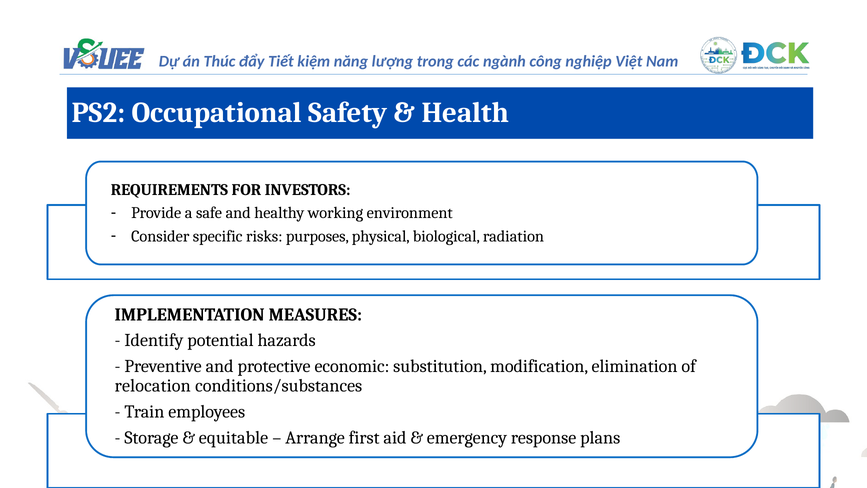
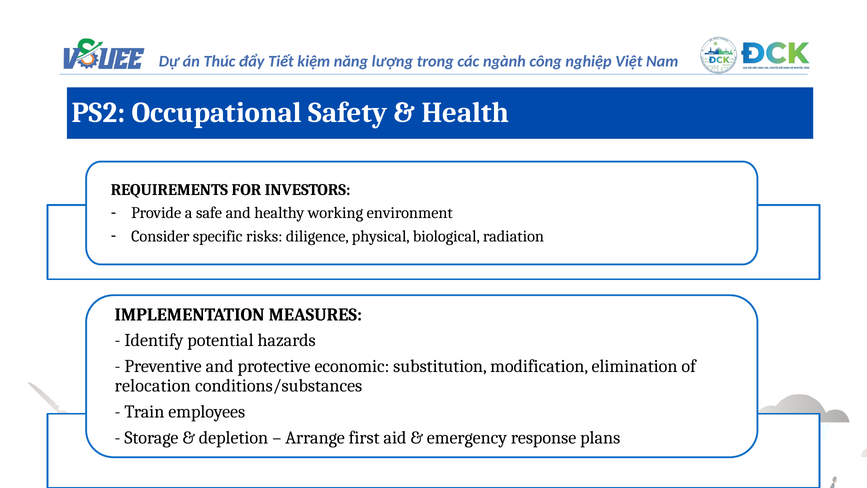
purposes: purposes -> diligence
equitable: equitable -> depletion
